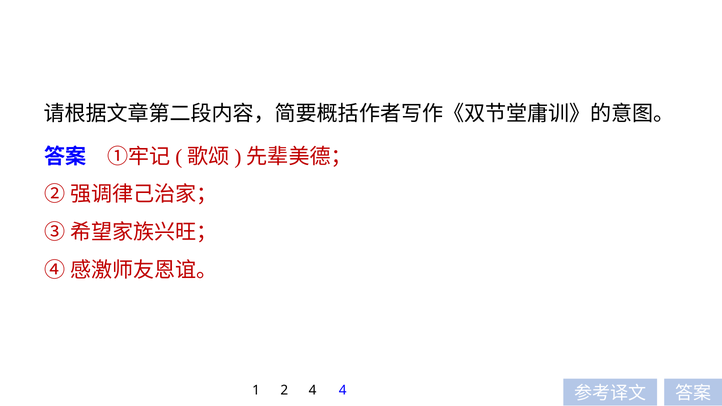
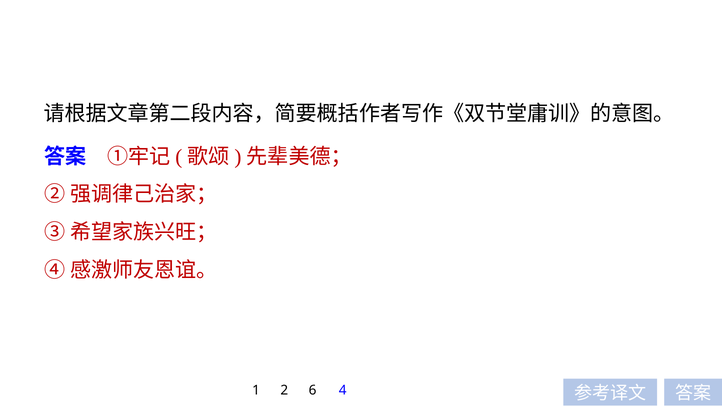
2 4: 4 -> 6
